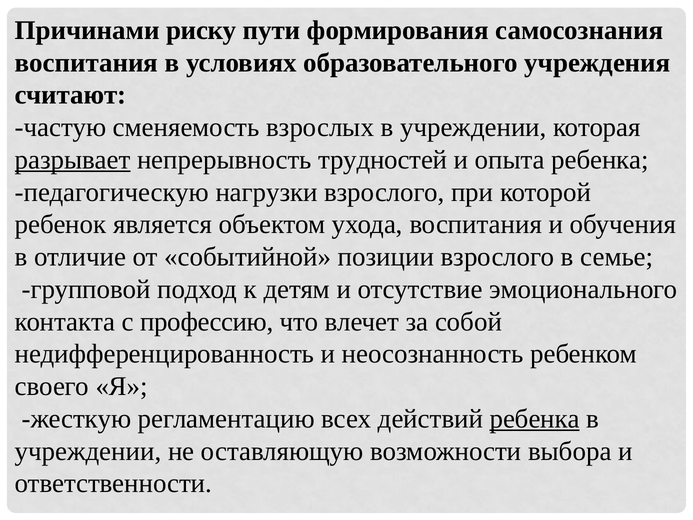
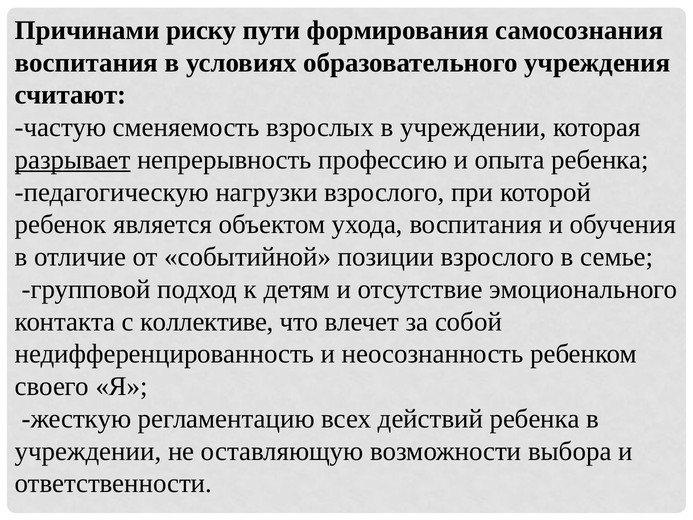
трудностей: трудностей -> профессию
профессию: профессию -> коллективе
ребенка at (535, 419) underline: present -> none
